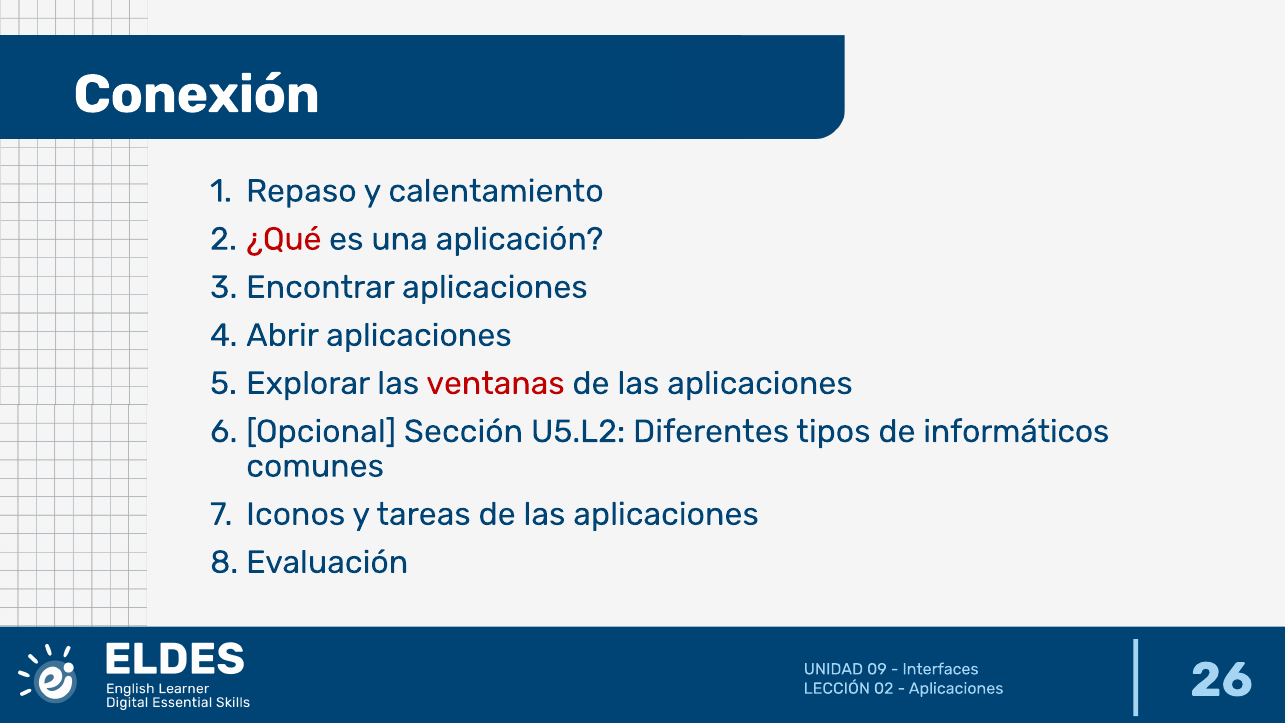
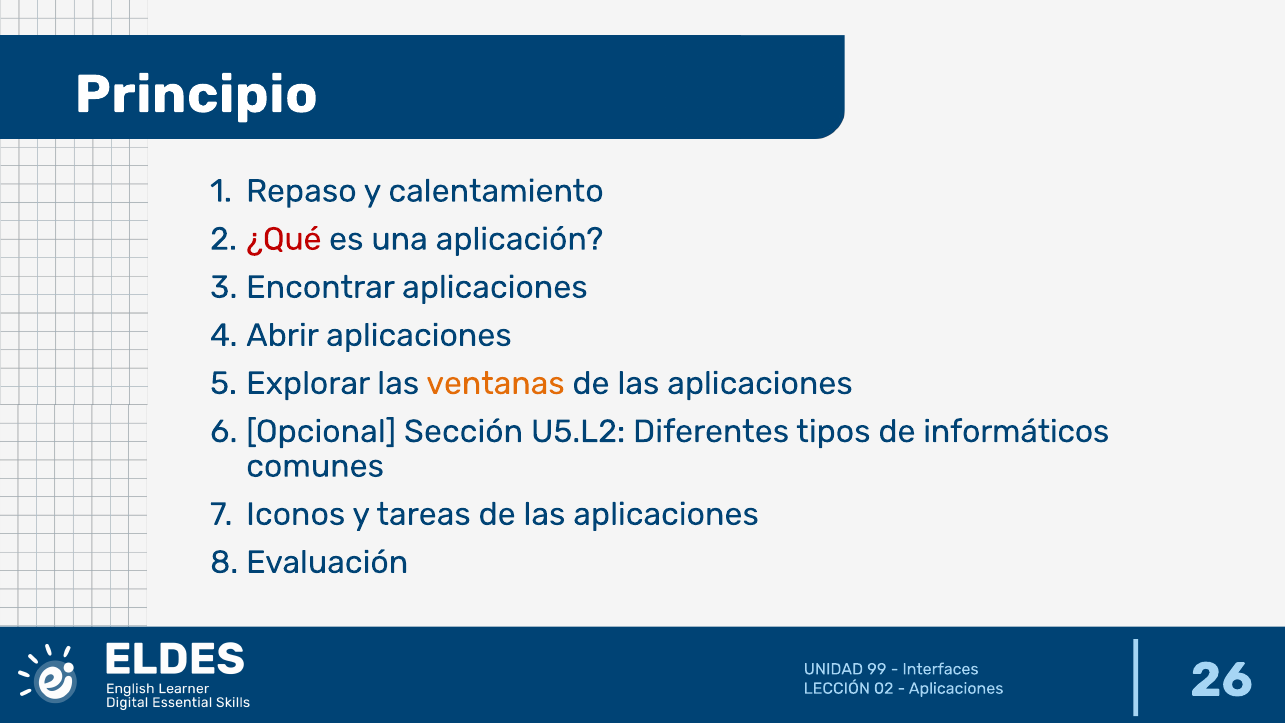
Conexión: Conexión -> Principio
ventanas colour: red -> orange
09: 09 -> 99
